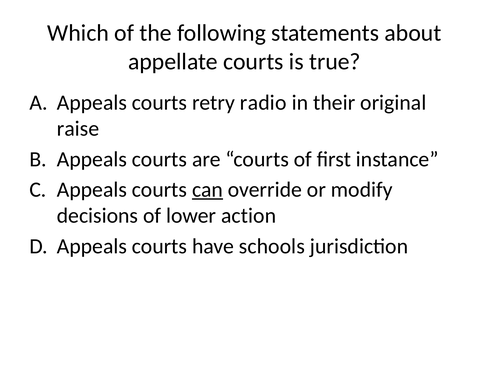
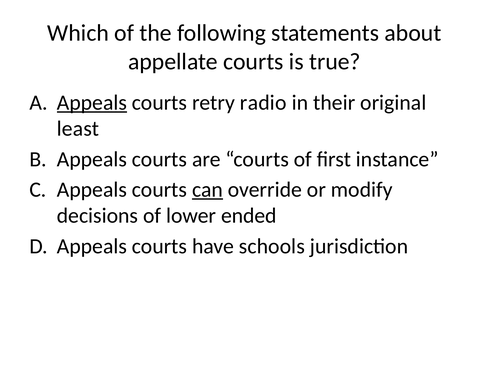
Appeals at (92, 103) underline: none -> present
raise: raise -> least
action: action -> ended
